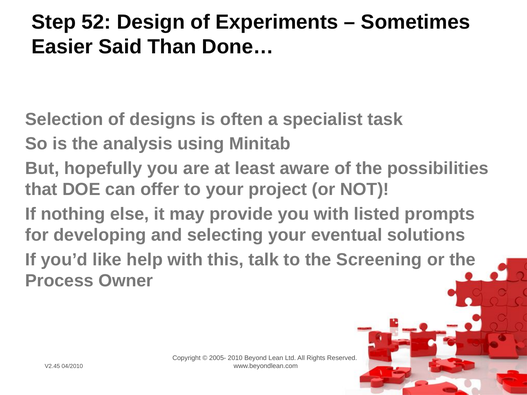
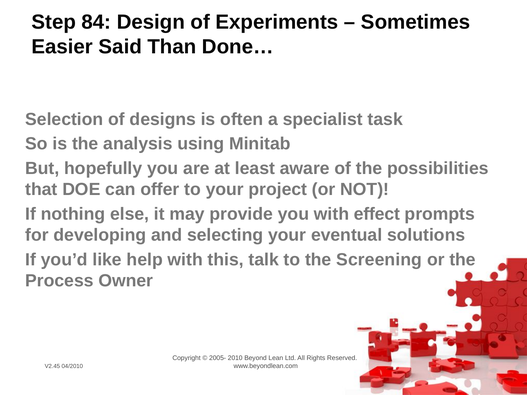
52: 52 -> 84
listed: listed -> effect
